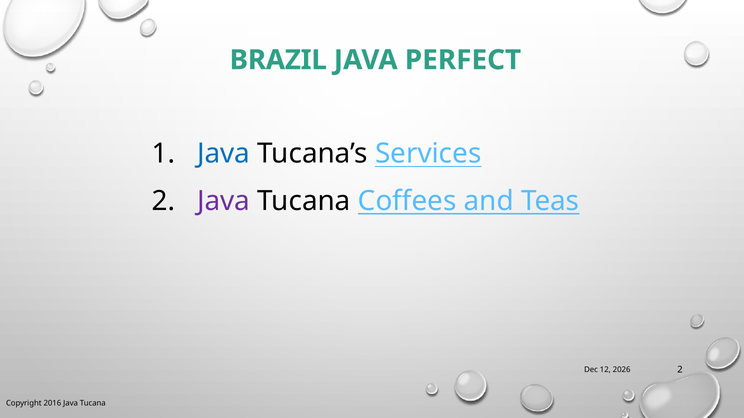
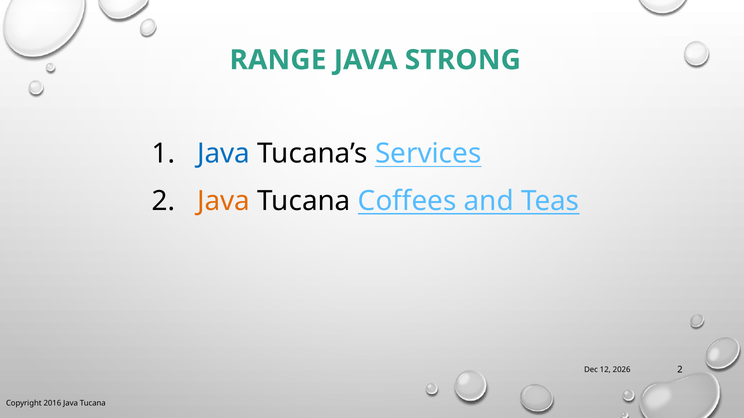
BRAZIL: BRAZIL -> RANGE
PERFECT: PERFECT -> STRONG
Java at (224, 201) colour: purple -> orange
